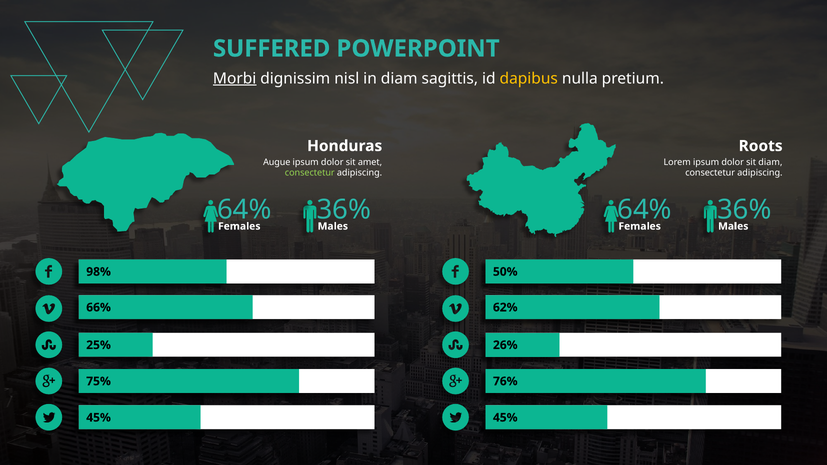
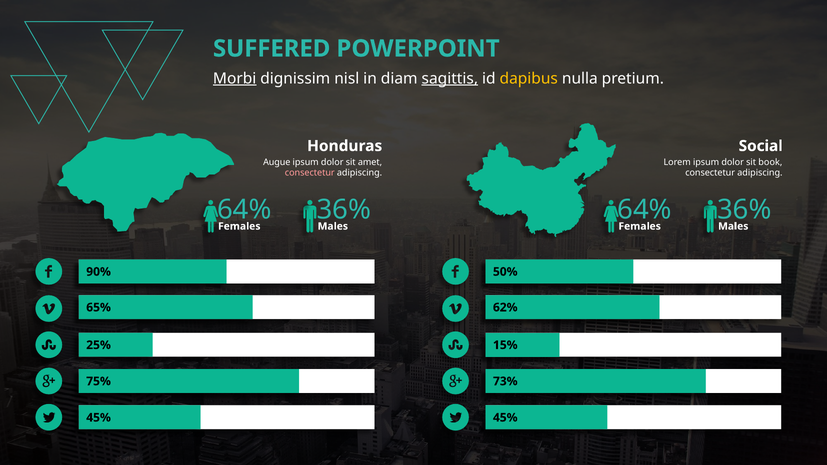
sagittis underline: none -> present
Roots: Roots -> Social
sit diam: diam -> book
consectetur at (310, 173) colour: light green -> pink
98%: 98% -> 90%
66%: 66% -> 65%
26%: 26% -> 15%
76%: 76% -> 73%
